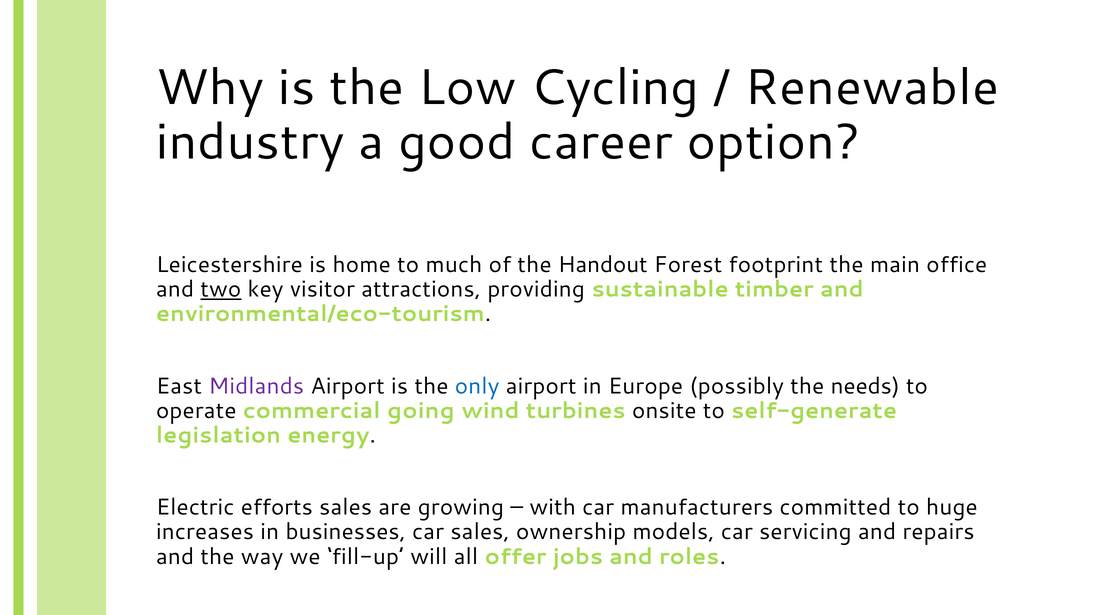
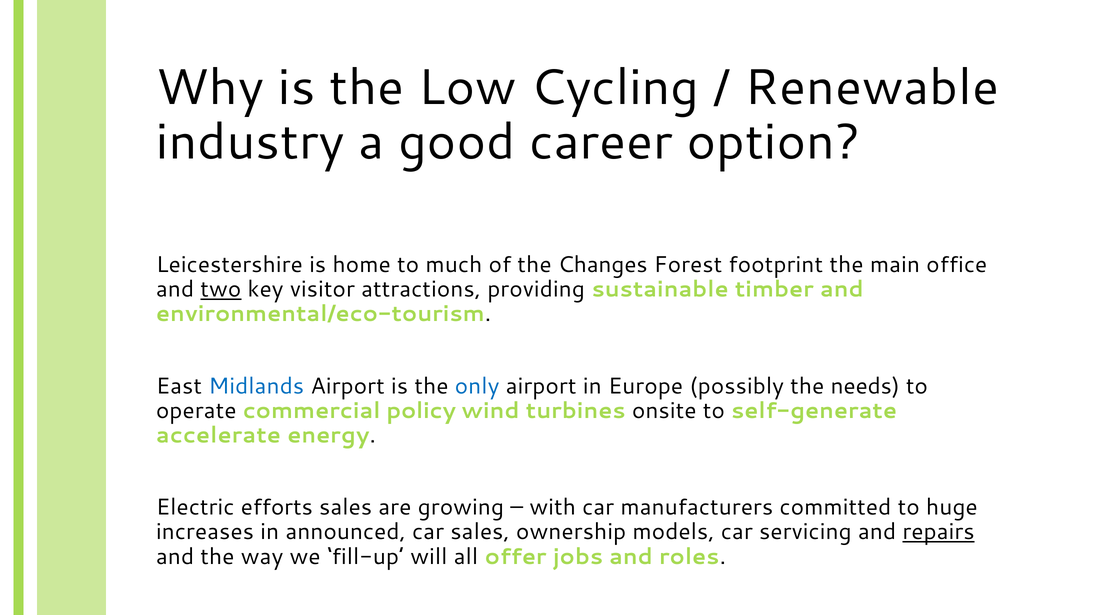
Handout: Handout -> Changes
Midlands colour: purple -> blue
going: going -> policy
legislation: legislation -> accelerate
businesses: businesses -> announced
repairs underline: none -> present
